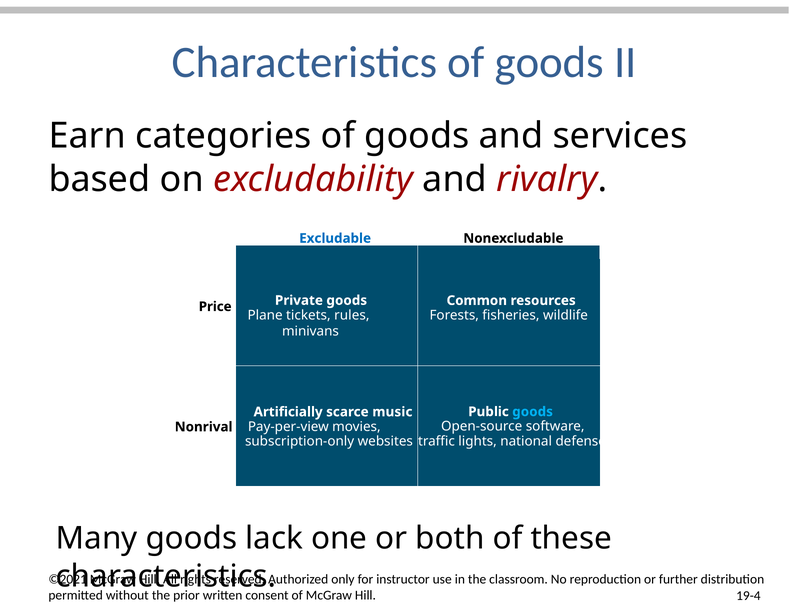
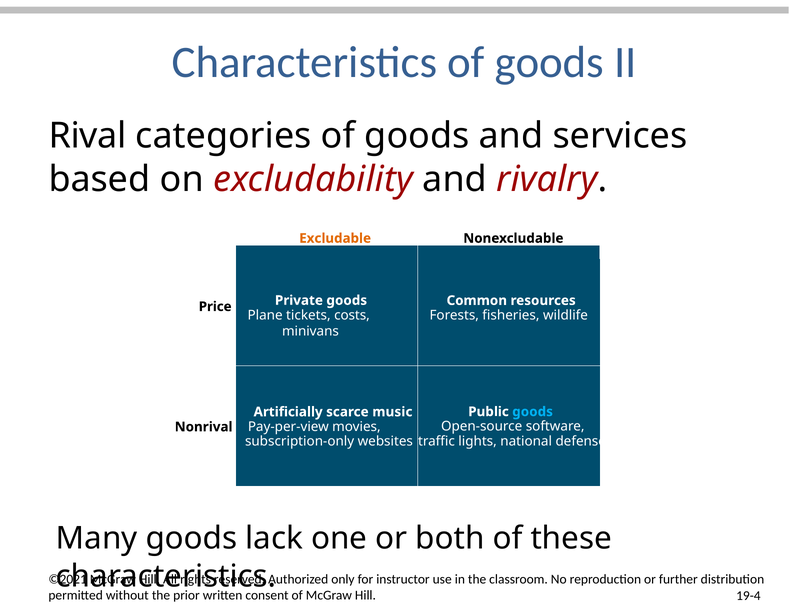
Earn: Earn -> Rival
Excludable colour: blue -> orange
rules: rules -> costs
